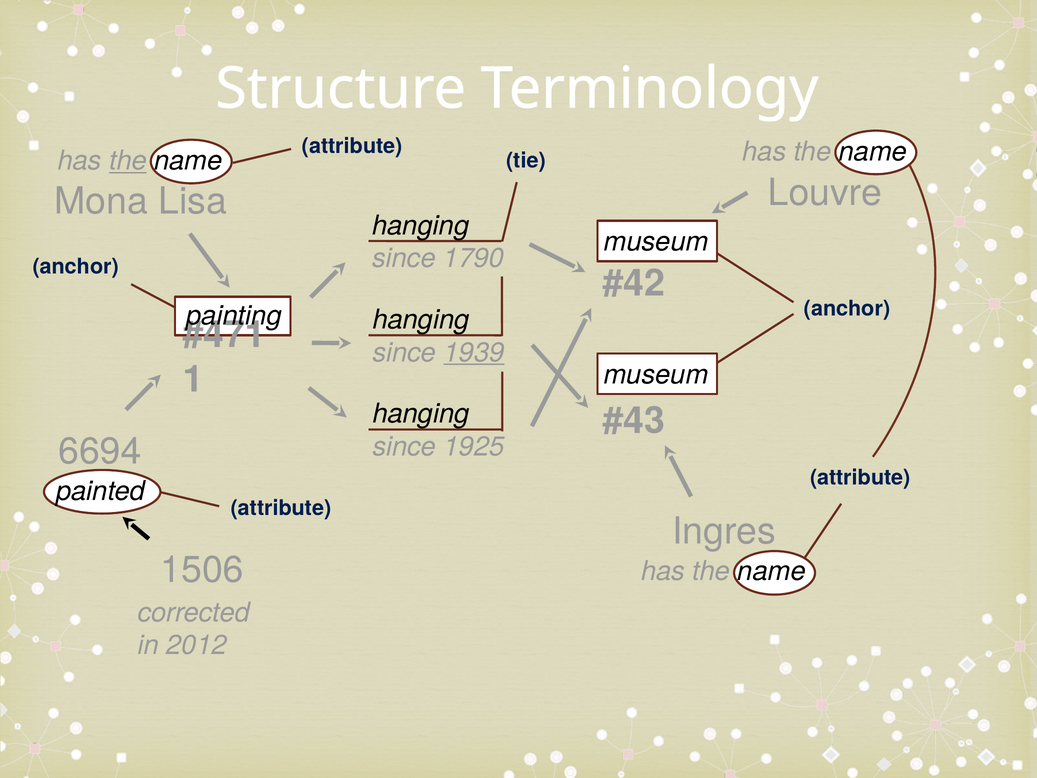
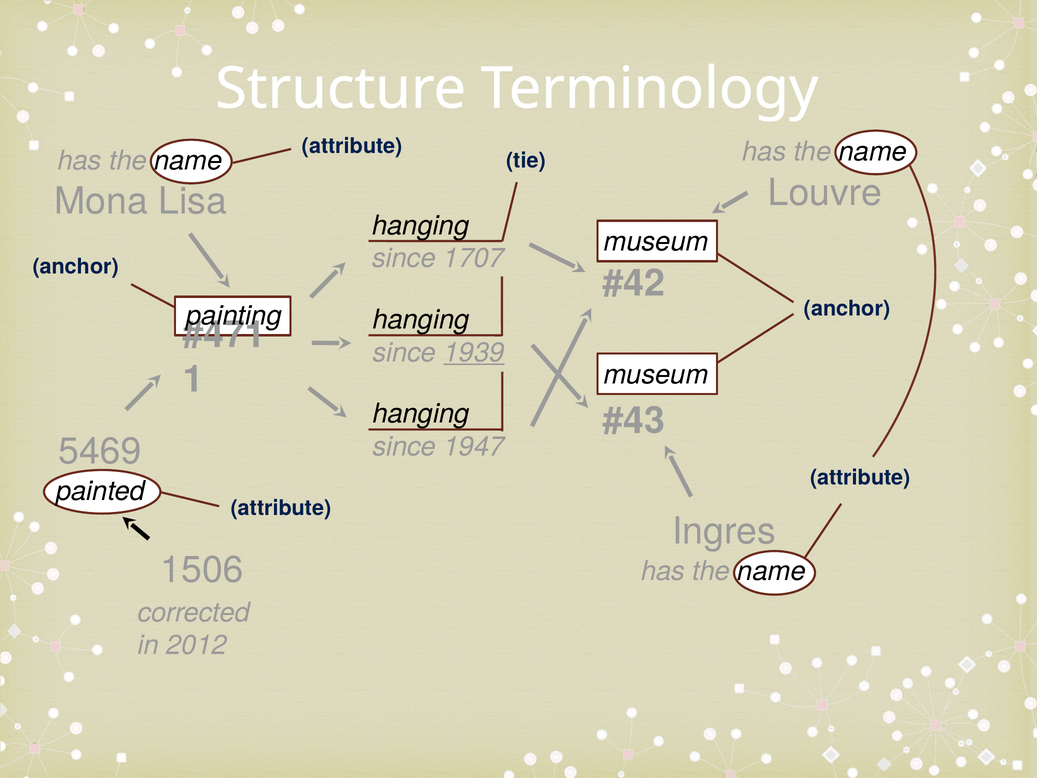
the at (128, 161) underline: present -> none
1790: 1790 -> 1707
1925: 1925 -> 1947
6694: 6694 -> 5469
